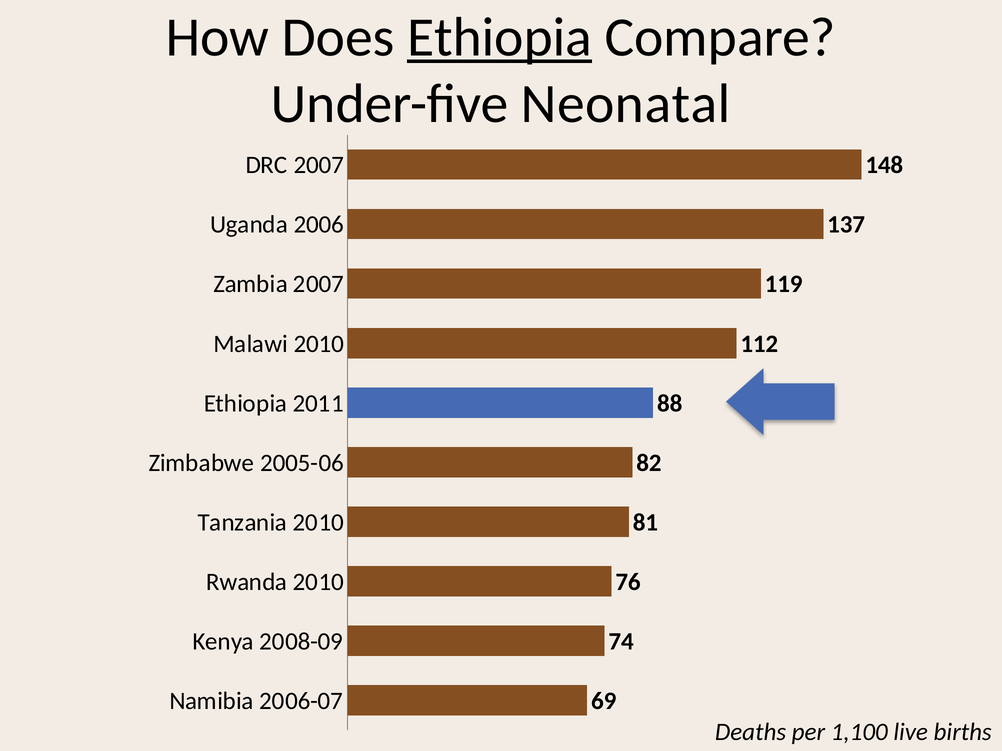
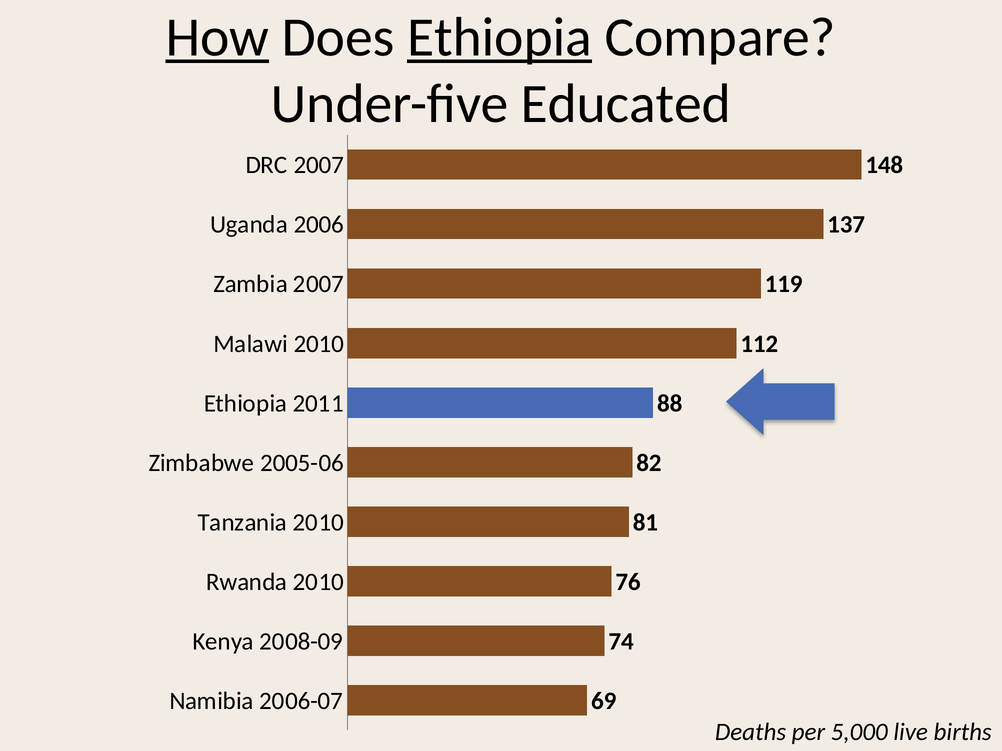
How underline: none -> present
Neonatal: Neonatal -> Educated
1,100: 1,100 -> 5,000
